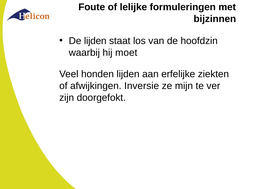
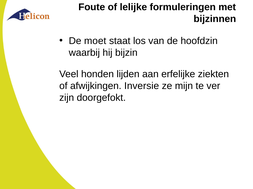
De lijden: lijden -> moet
moet: moet -> bijzin
